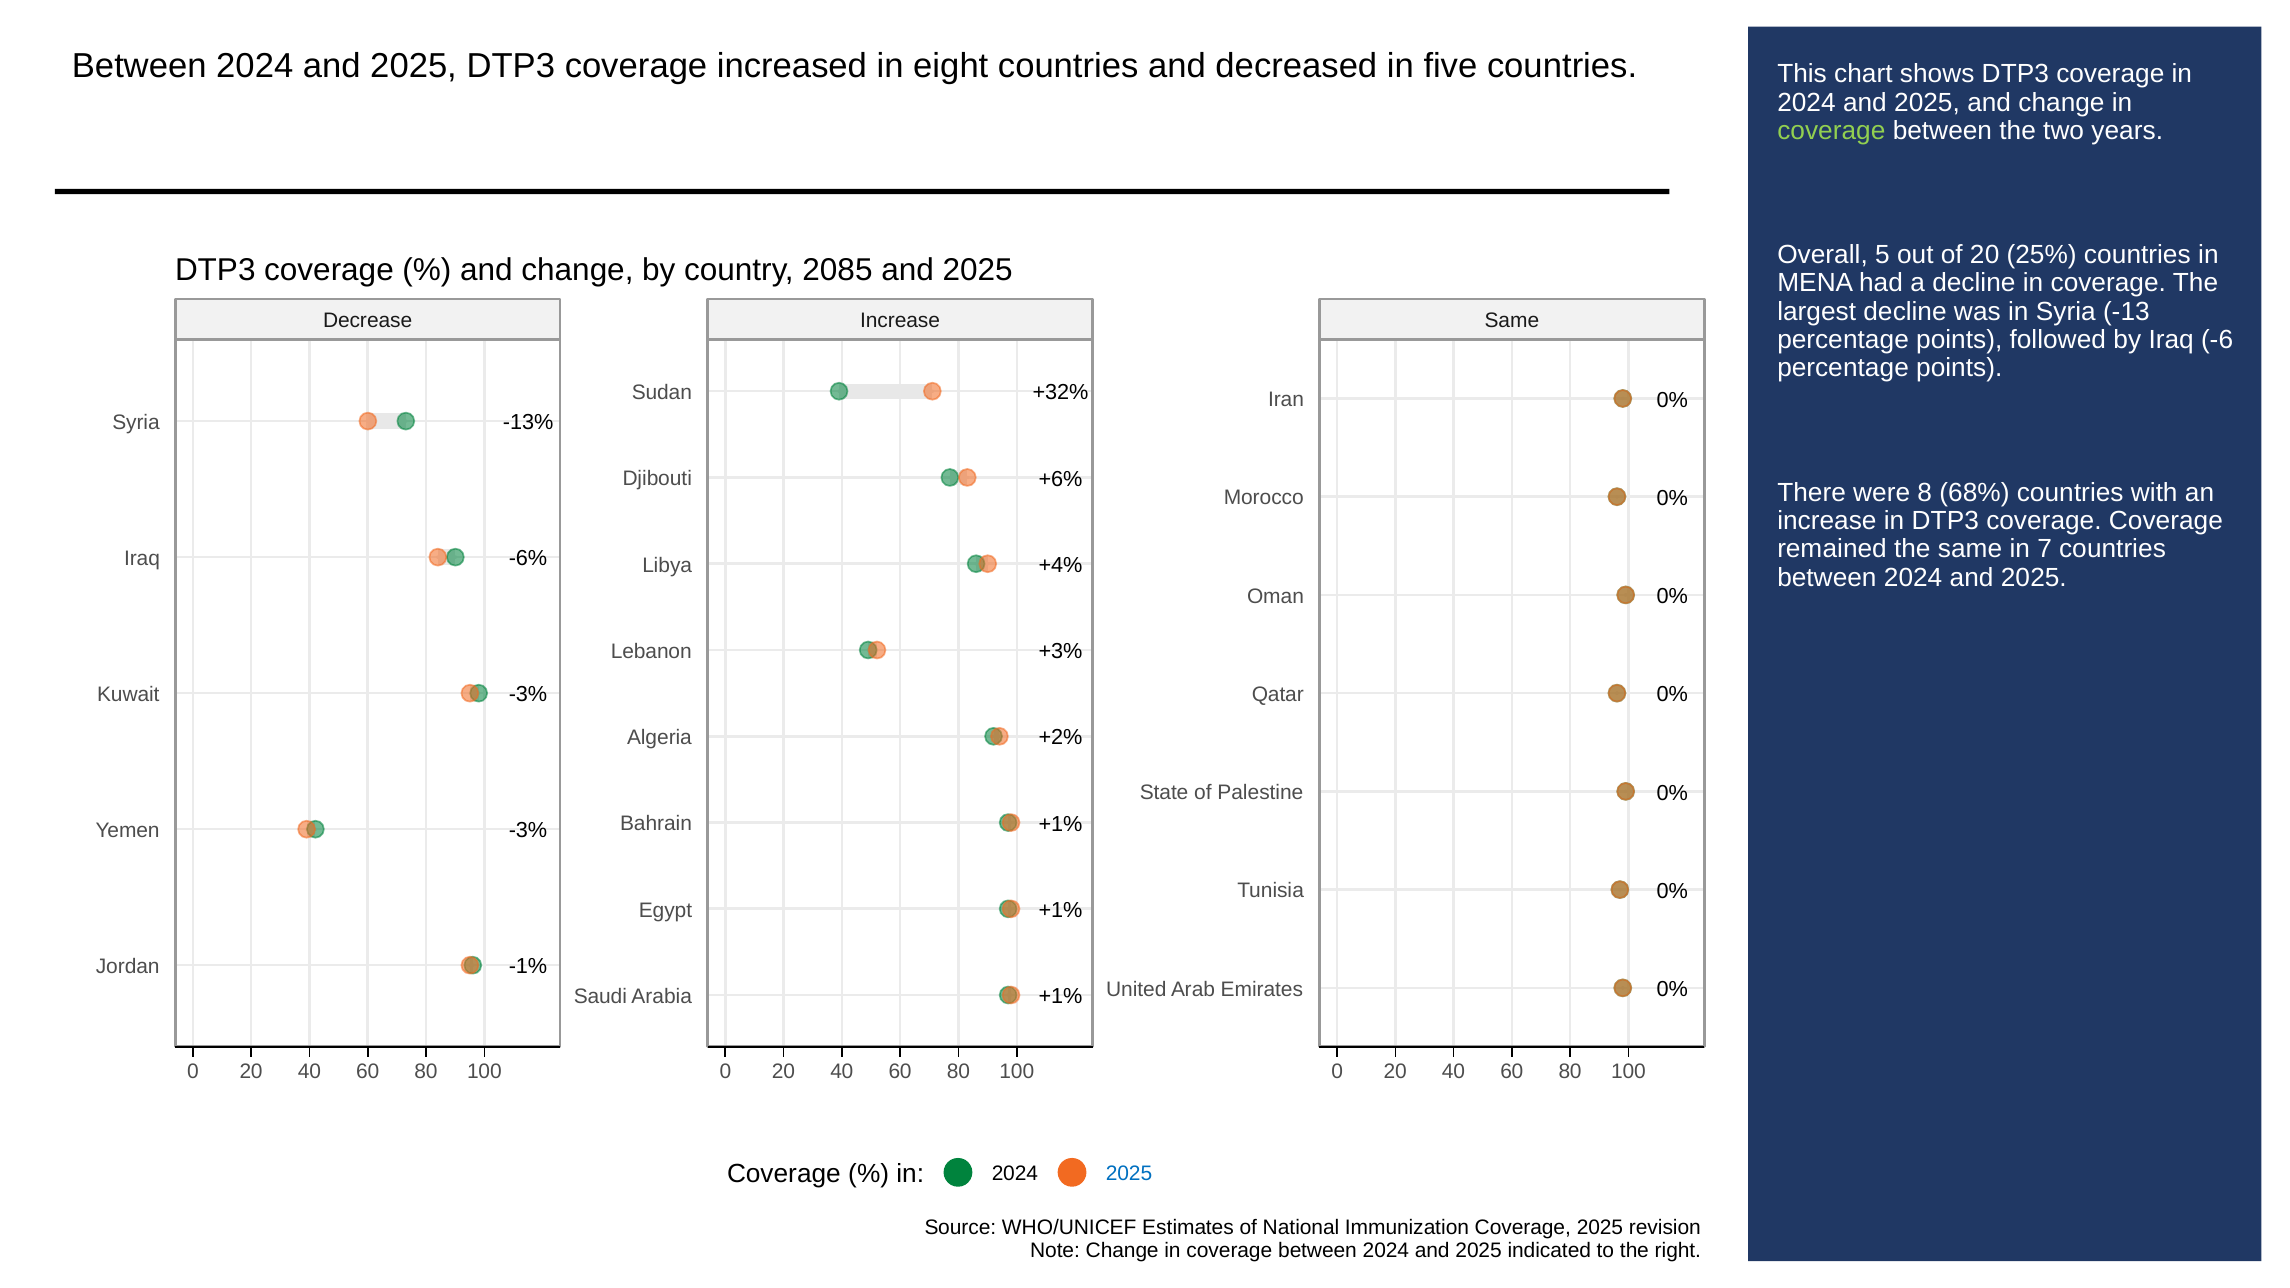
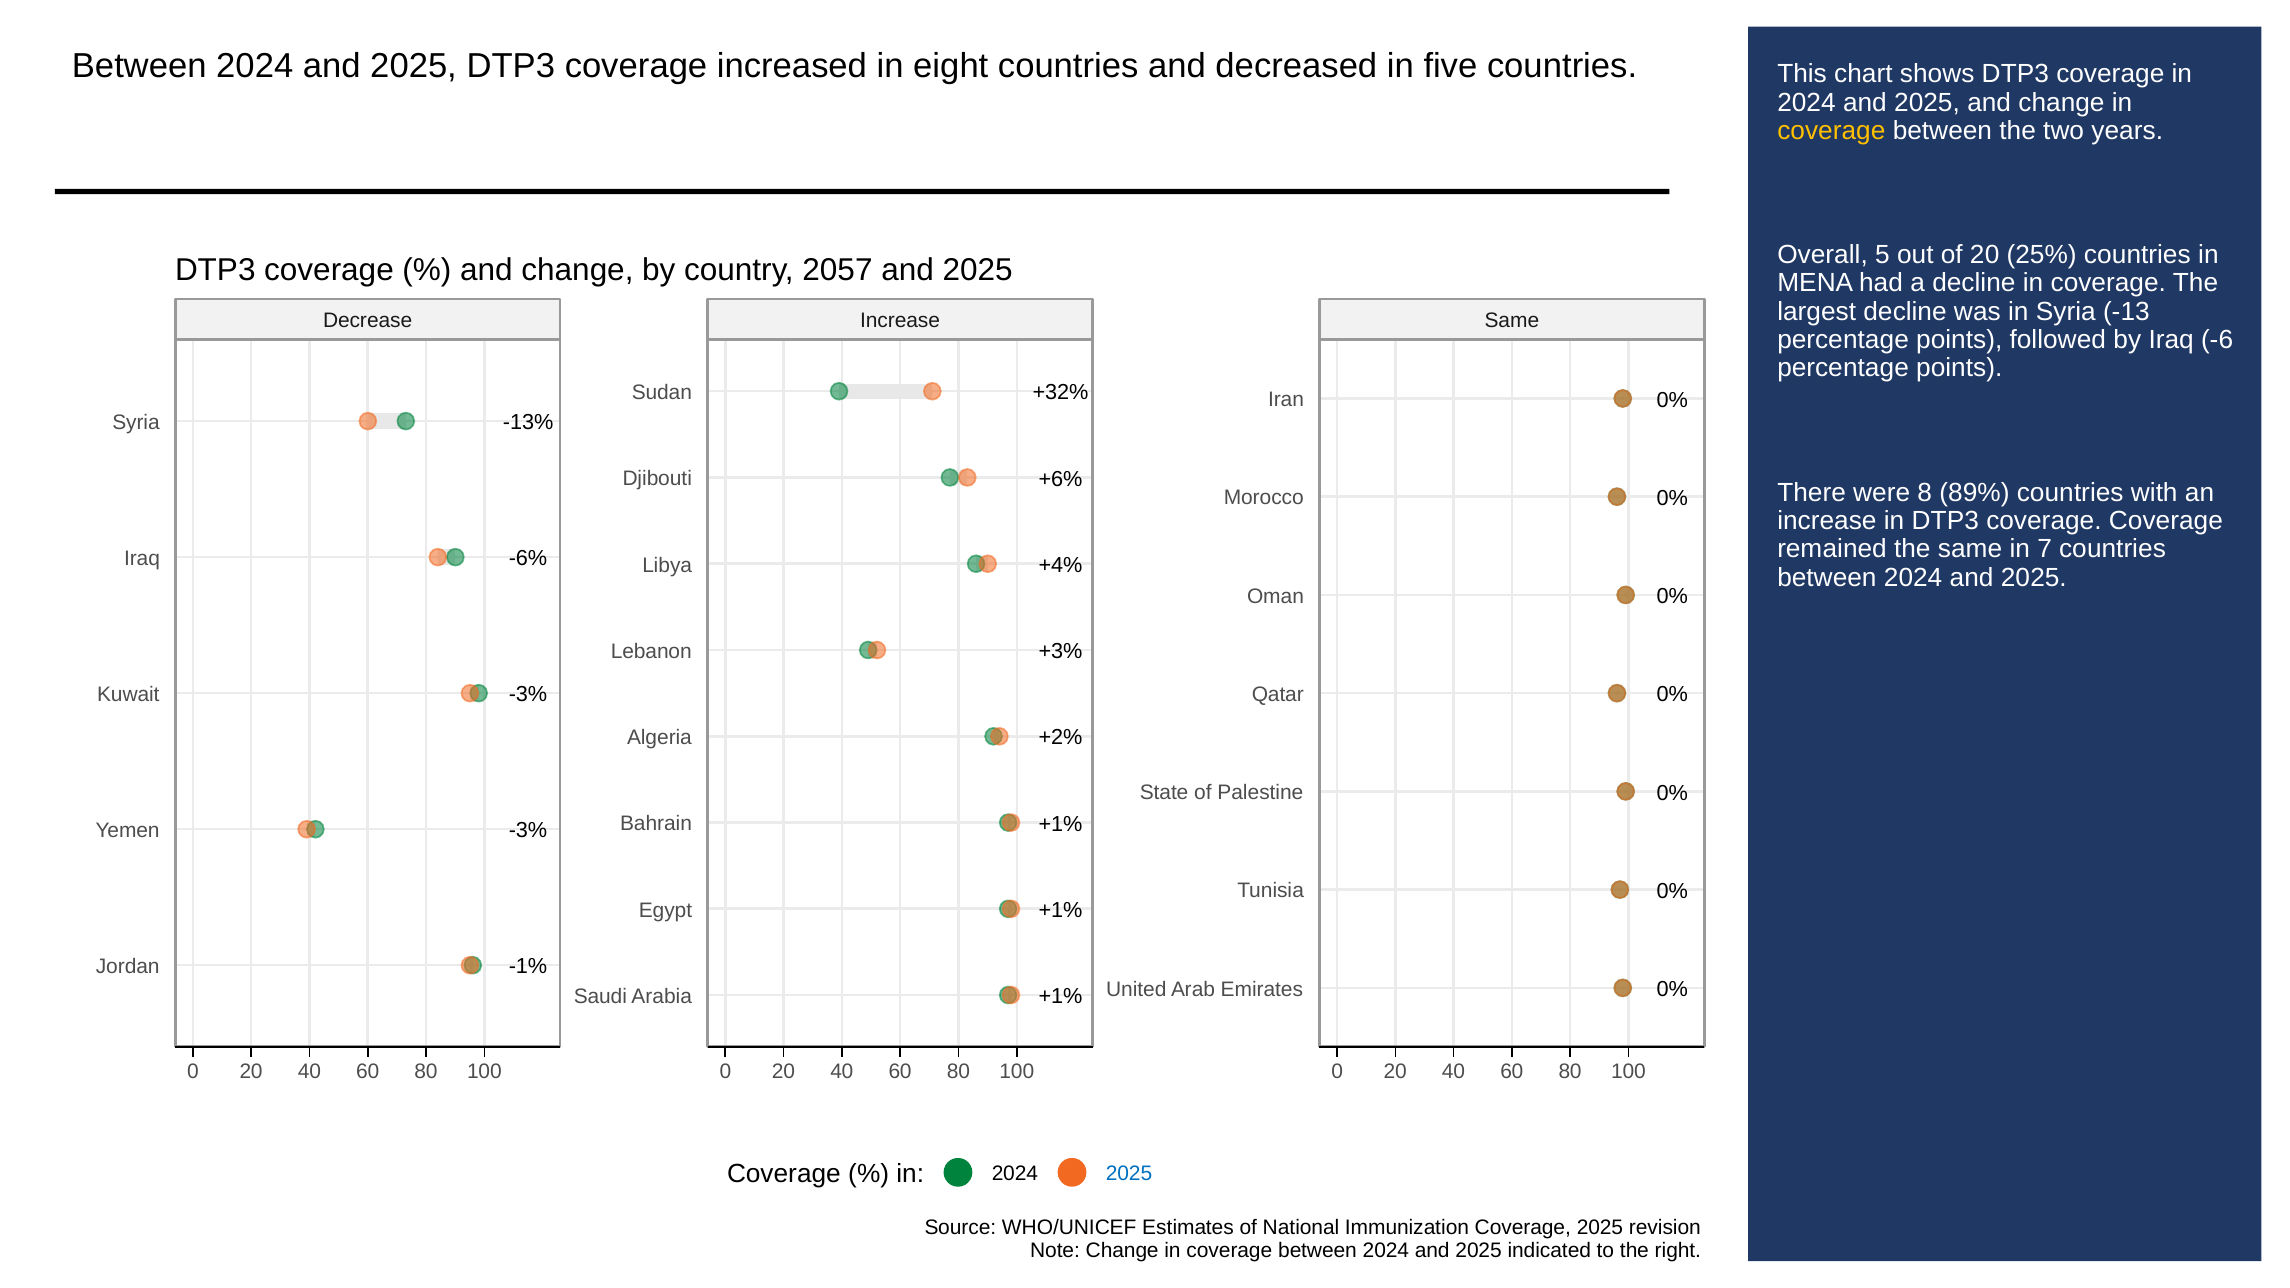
coverage at (1831, 131) colour: light green -> yellow
2085: 2085 -> 2057
68%: 68% -> 89%
